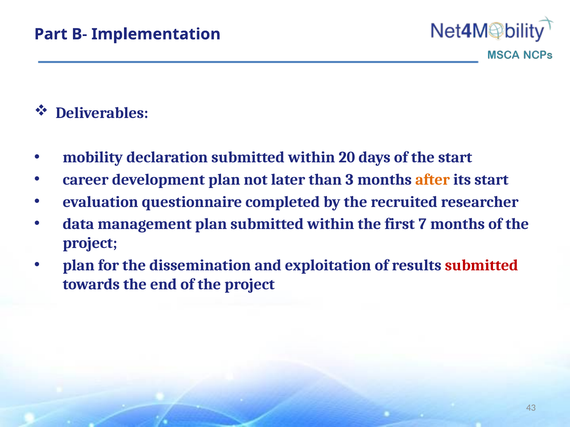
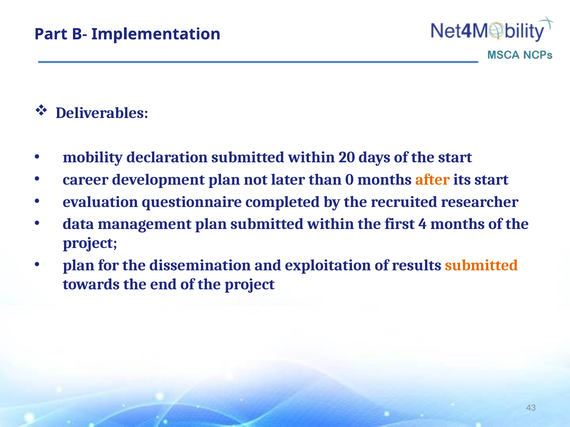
3: 3 -> 0
7: 7 -> 4
submitted at (482, 265) colour: red -> orange
